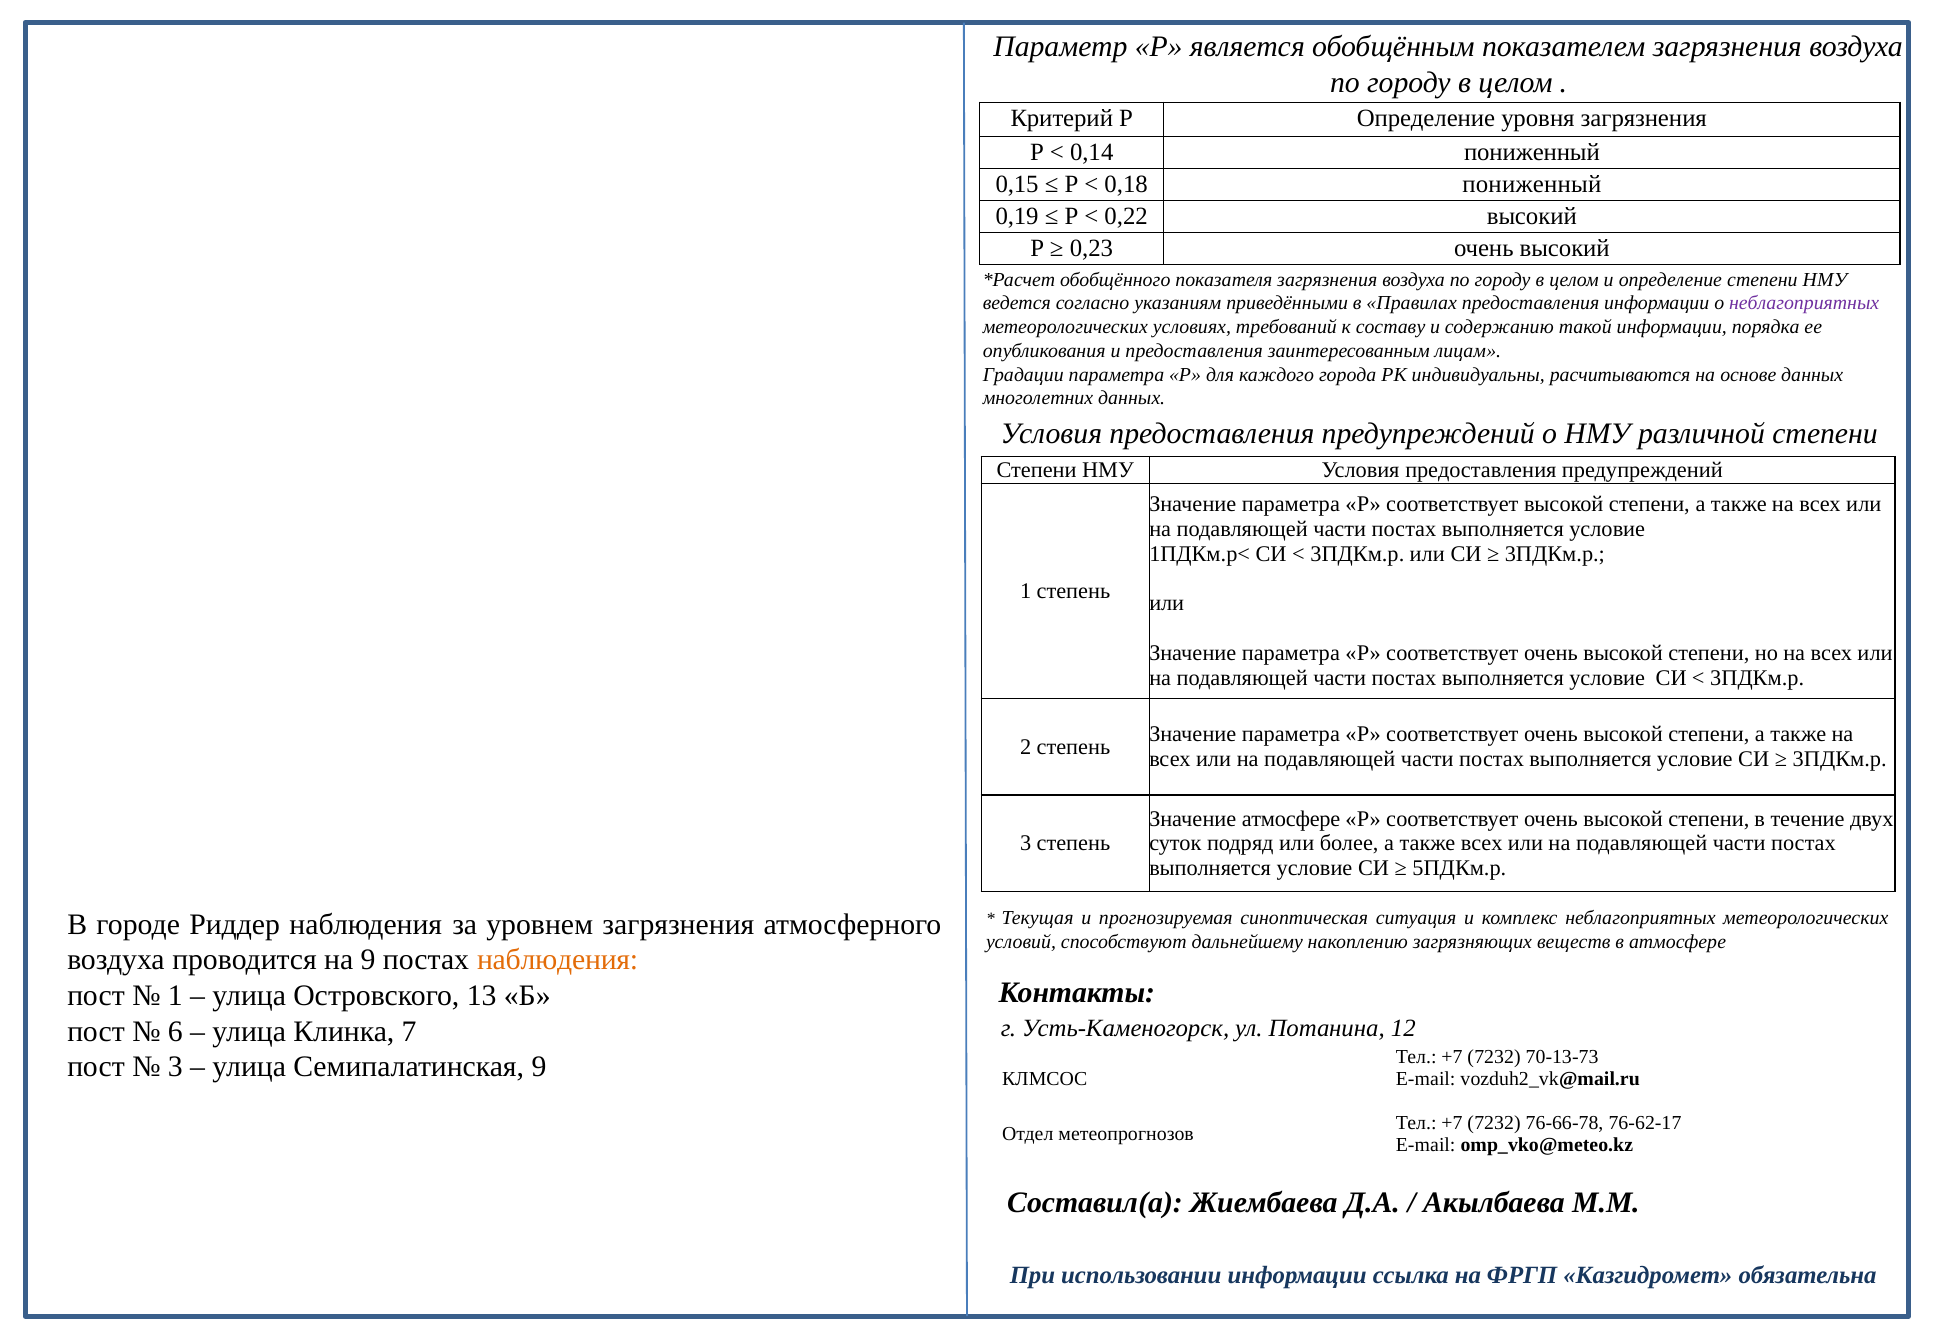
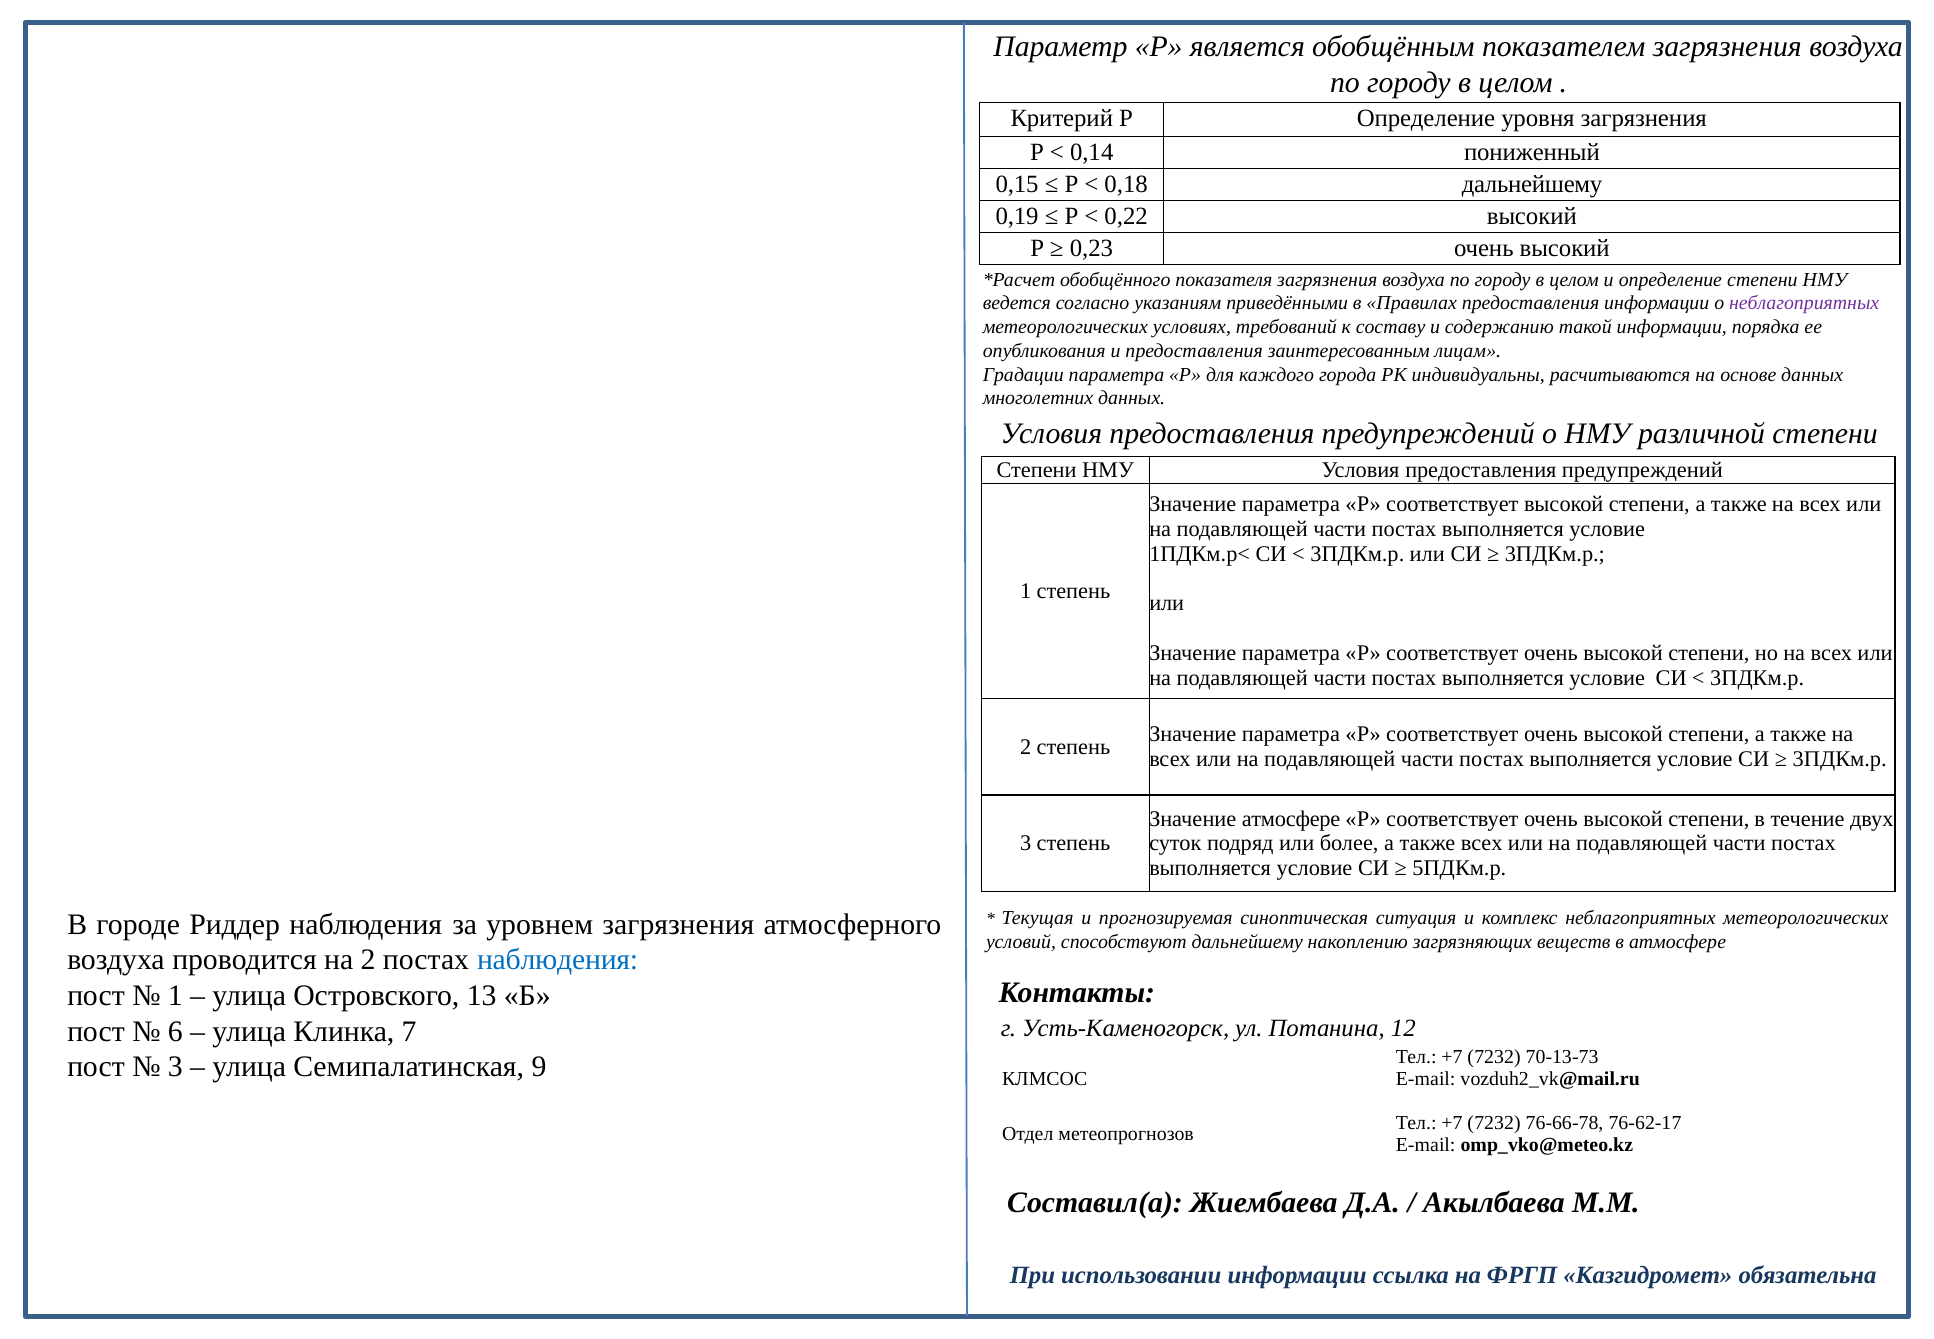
0,18 пониженный: пониженный -> дальнейшему
на 9: 9 -> 2
наблюдения at (558, 960) colour: orange -> blue
